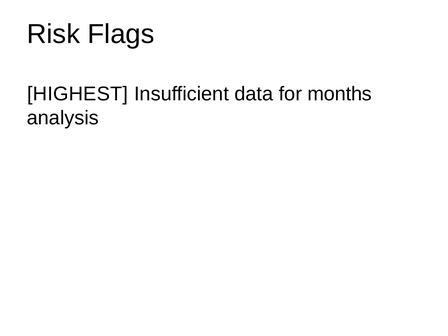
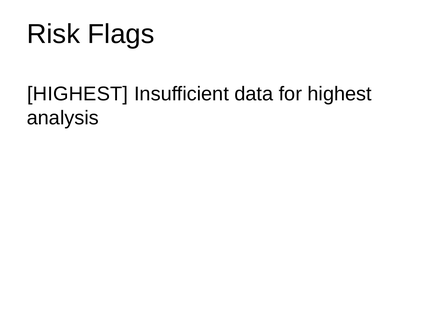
for months: months -> highest
